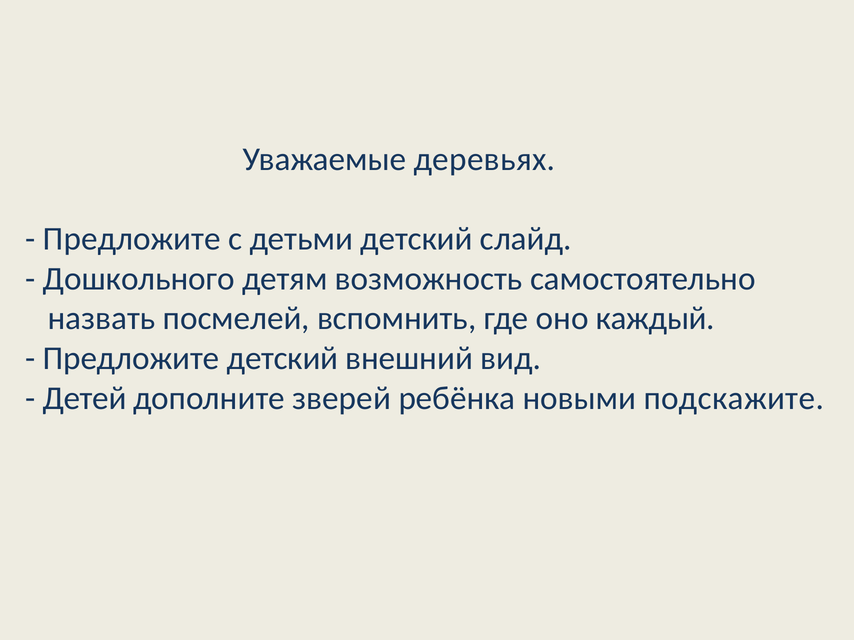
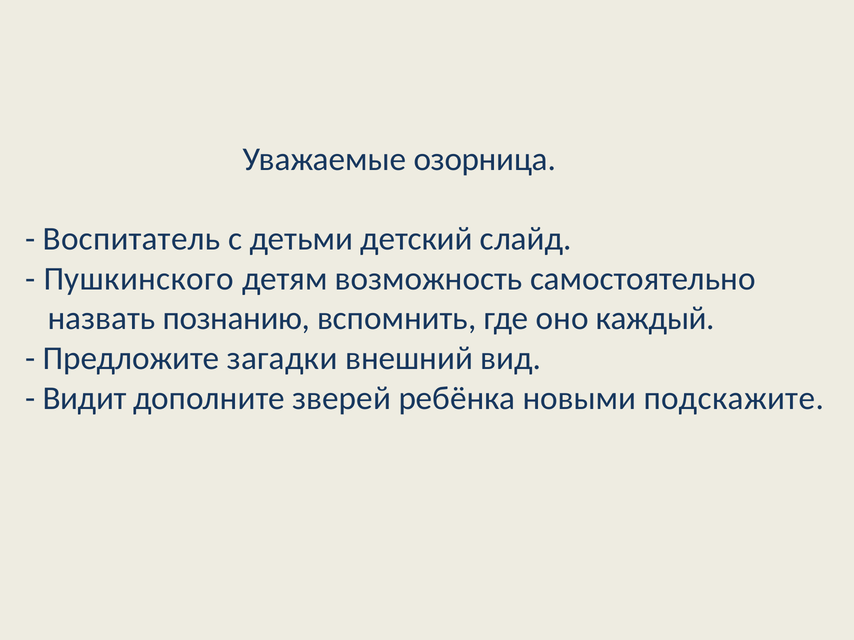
деревьях: деревьях -> озорница
Предложите at (132, 239): Предложите -> Воспитатель
Дошкольного: Дошкольного -> Пушкинского
посмелей: посмелей -> познанию
Предложите детский: детский -> загадки
Детей: Детей -> Видит
